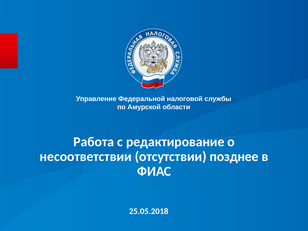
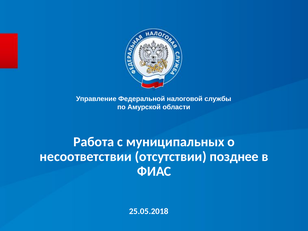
редактирование: редактирование -> муниципальных
